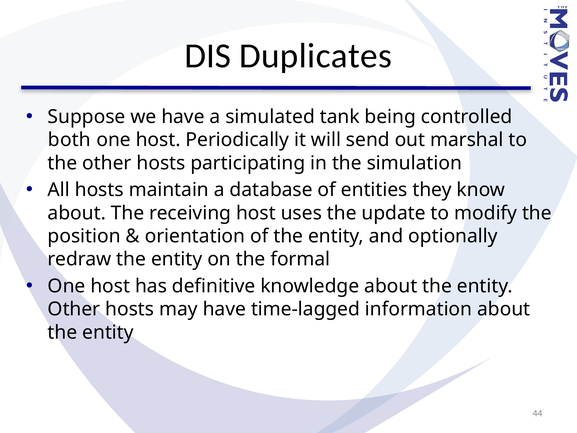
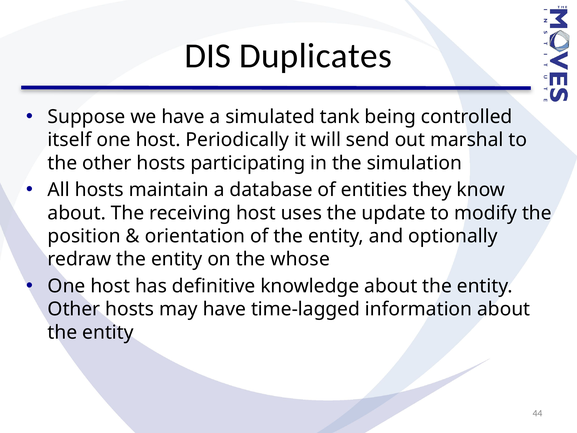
both: both -> itself
formal: formal -> whose
